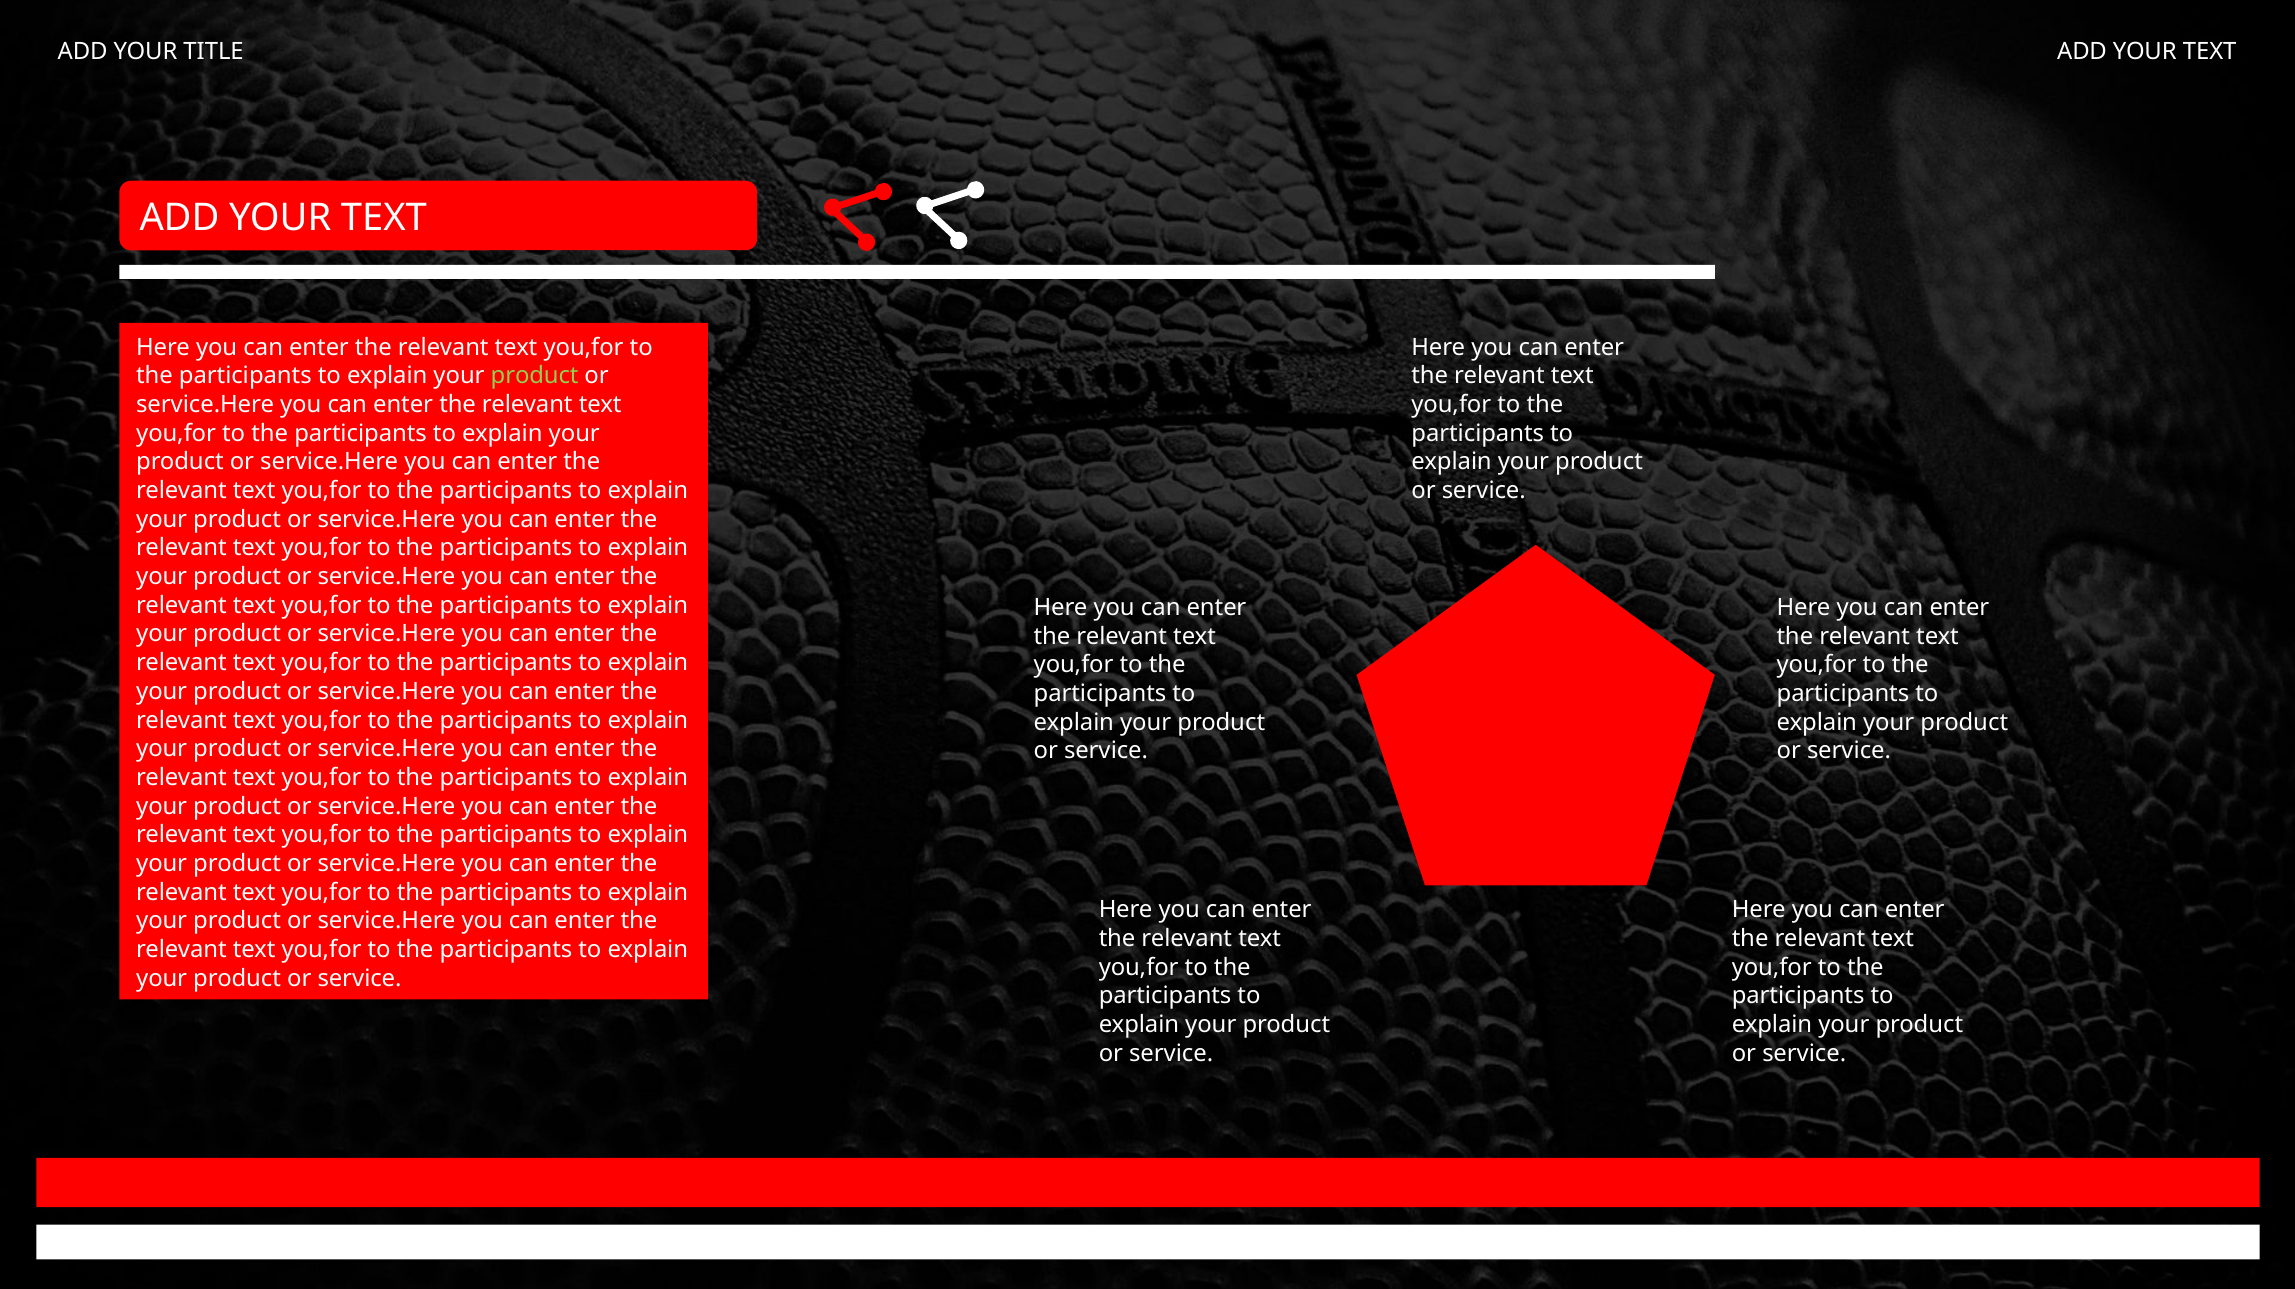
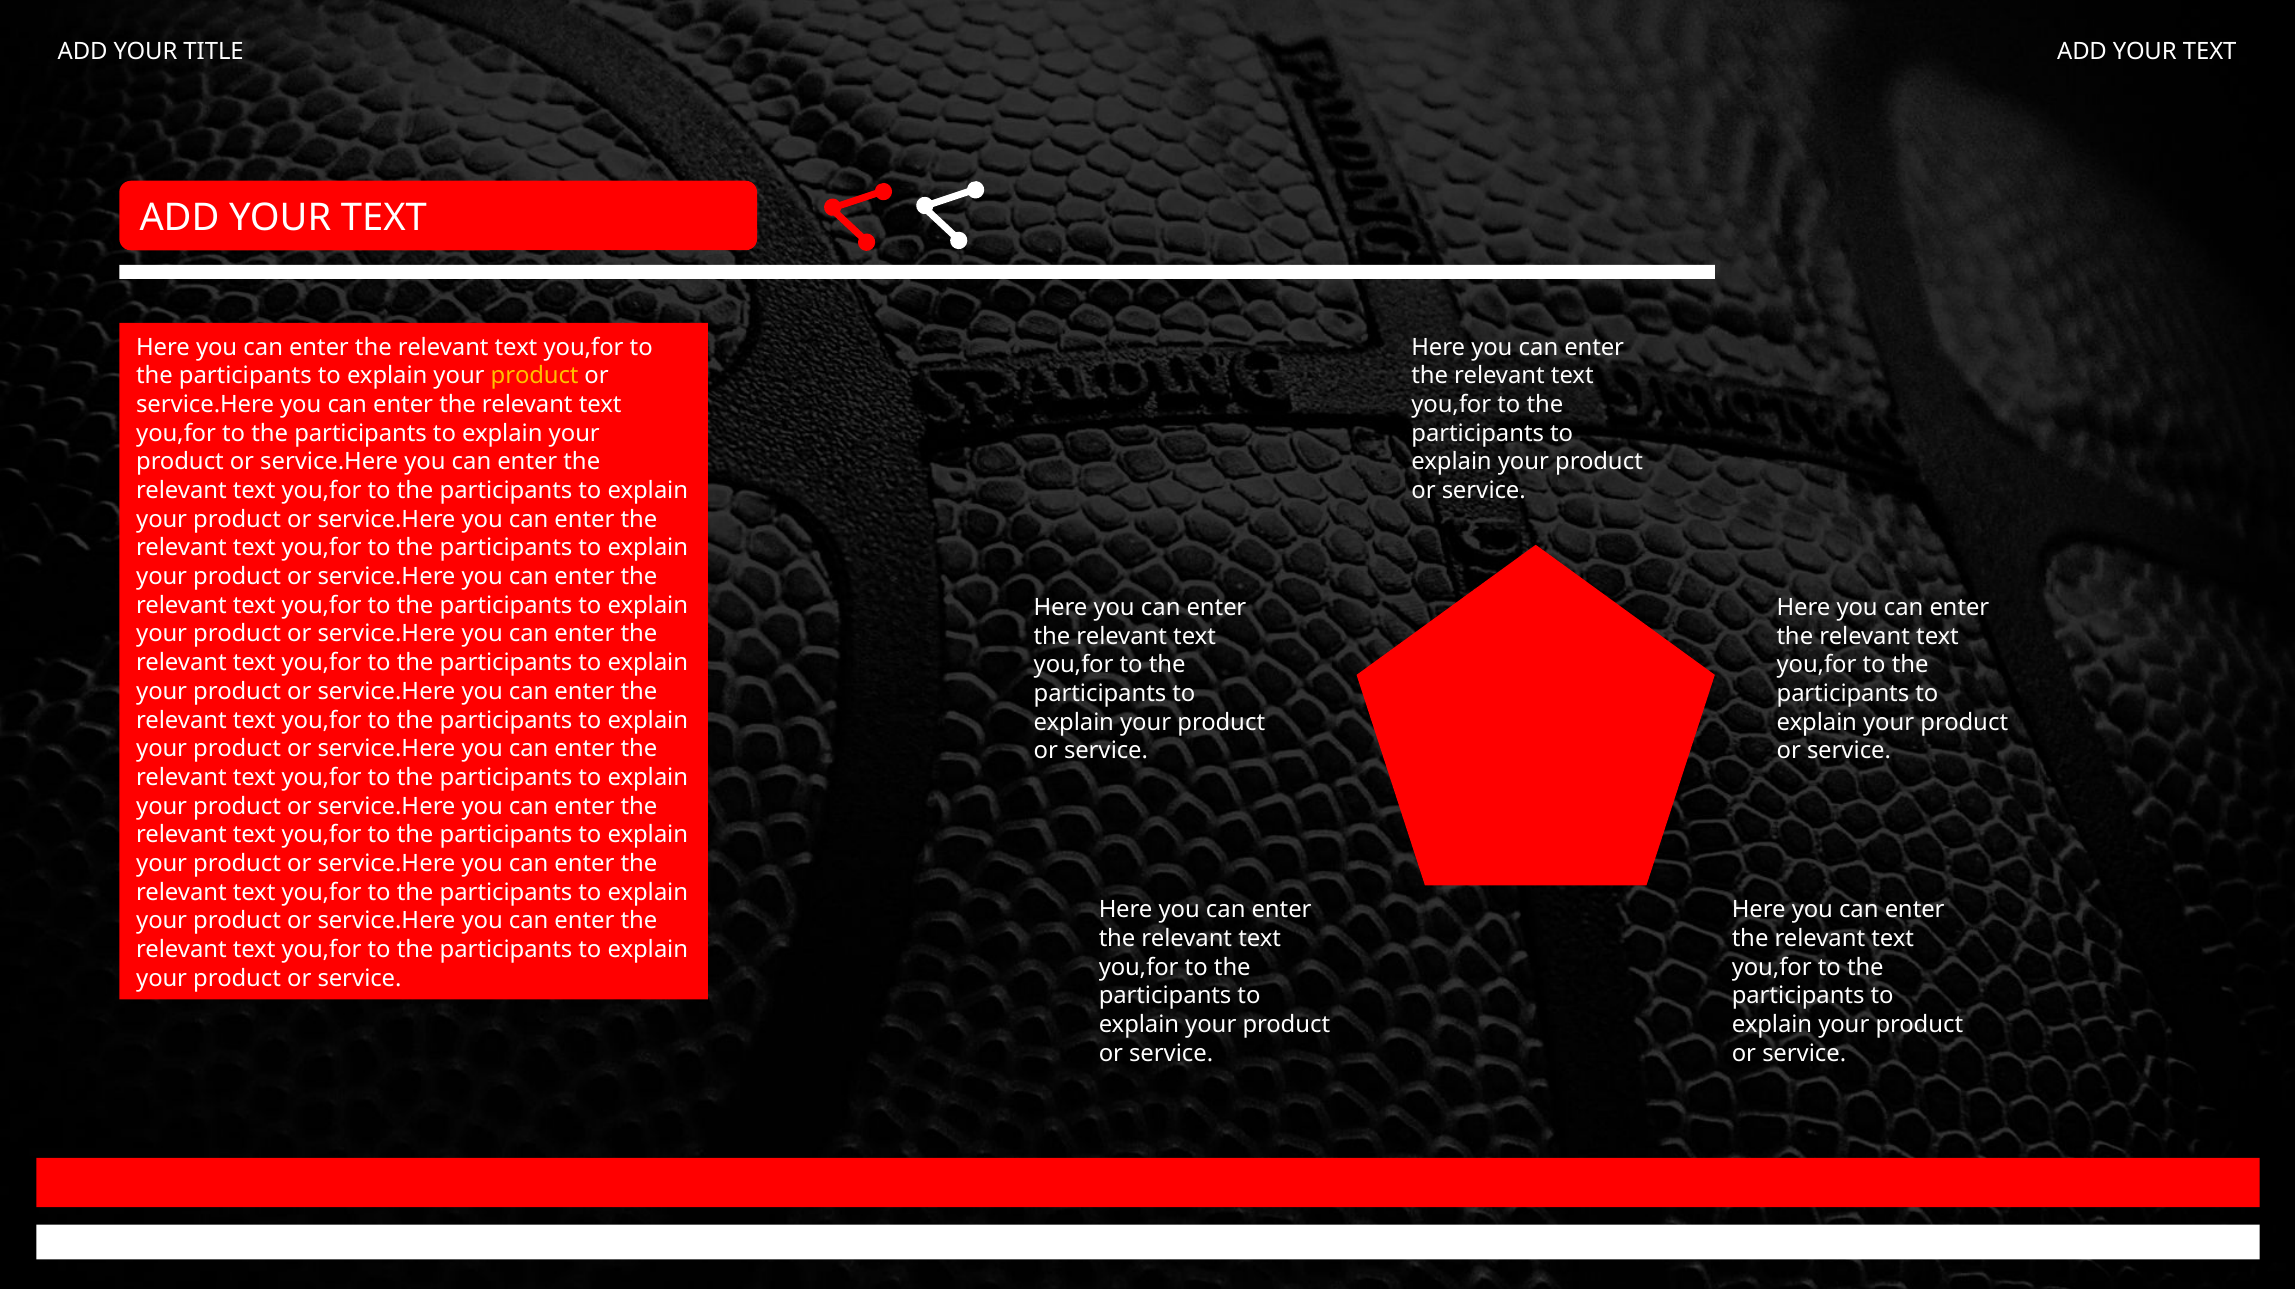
product at (535, 376) colour: light green -> yellow
